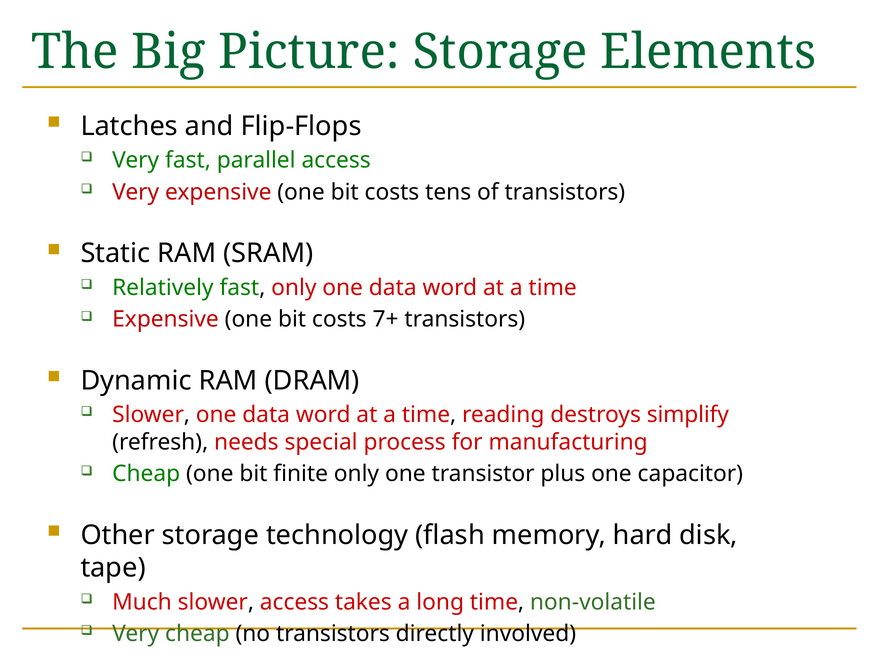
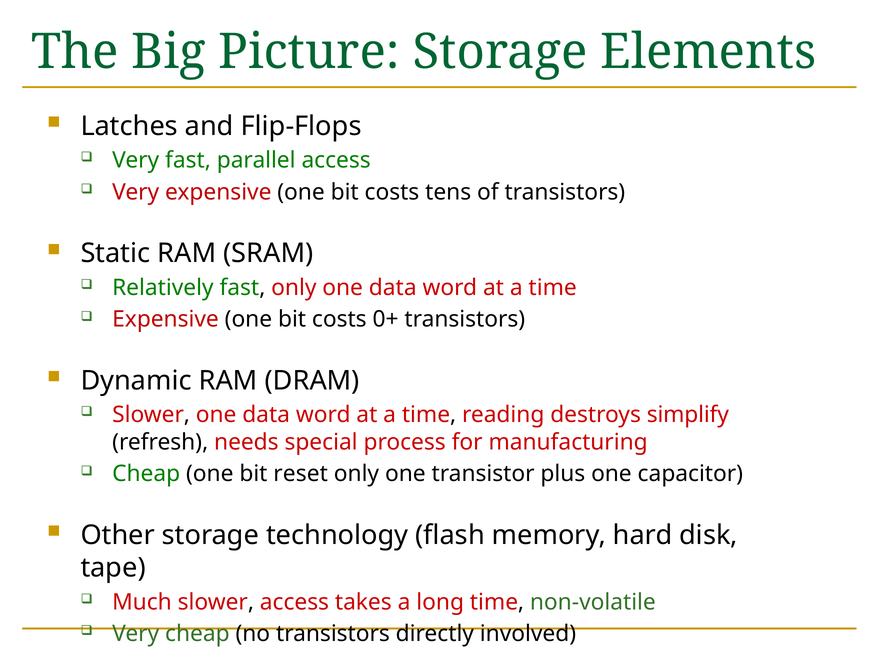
7+: 7+ -> 0+
finite: finite -> reset
